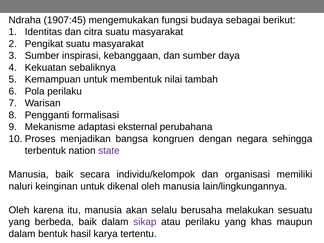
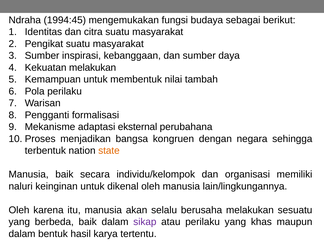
1907:45: 1907:45 -> 1994:45
Kekuatan sebaliknya: sebaliknya -> melakukan
state colour: purple -> orange
